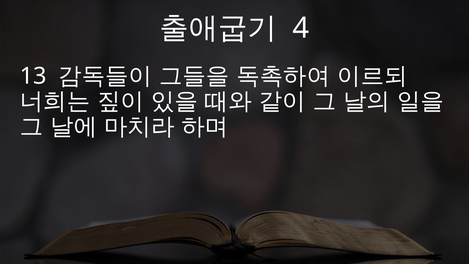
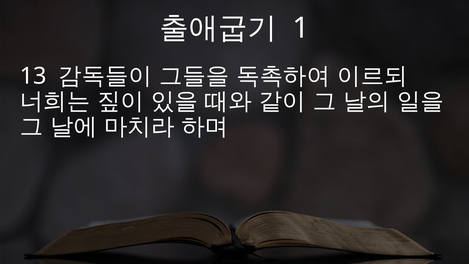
4: 4 -> 1
